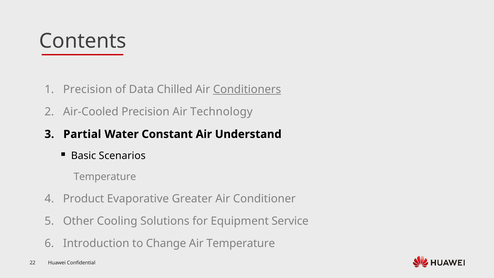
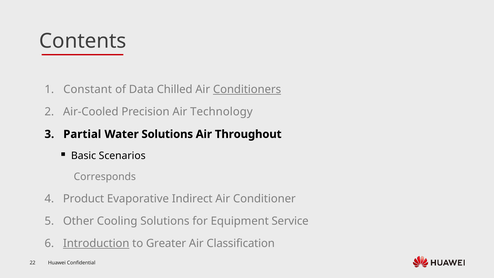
Precision at (88, 89): Precision -> Constant
Water Constant: Constant -> Solutions
Understand: Understand -> Throughout
Temperature at (105, 177): Temperature -> Corresponds
Greater: Greater -> Indirect
Introduction underline: none -> present
Change: Change -> Greater
Air Temperature: Temperature -> Classification
